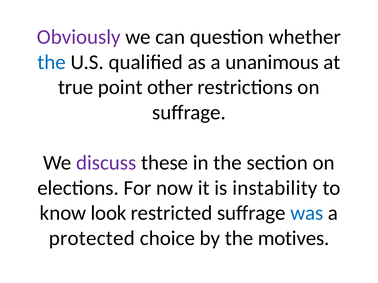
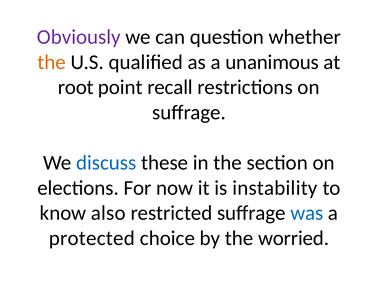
the at (52, 62) colour: blue -> orange
true: true -> root
other: other -> recall
discuss colour: purple -> blue
look: look -> also
motives: motives -> worried
